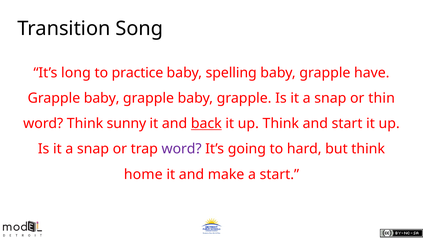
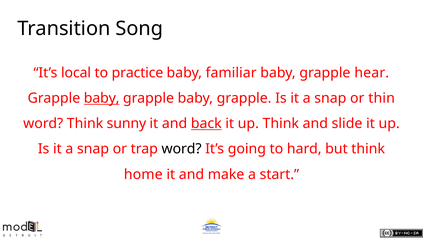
long: long -> local
spelling: spelling -> familiar
have: have -> hear
baby at (102, 98) underline: none -> present
and start: start -> slide
word at (182, 149) colour: purple -> black
